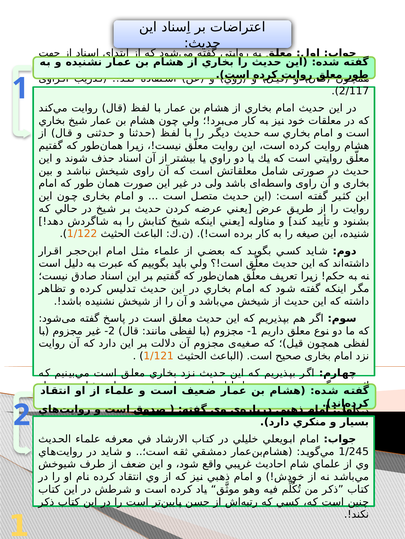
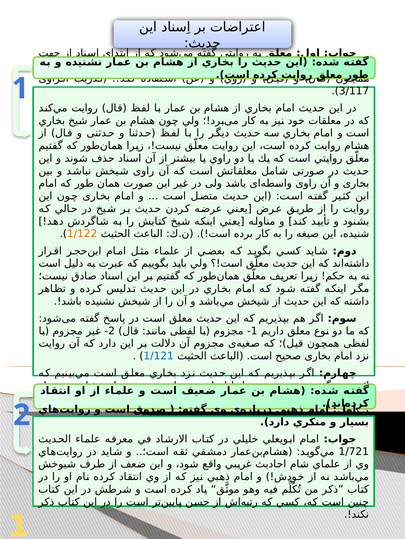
2/117: 2/117 -> 3/117
1/121 colour: orange -> blue
1/245: 1/245 -> 1/721
